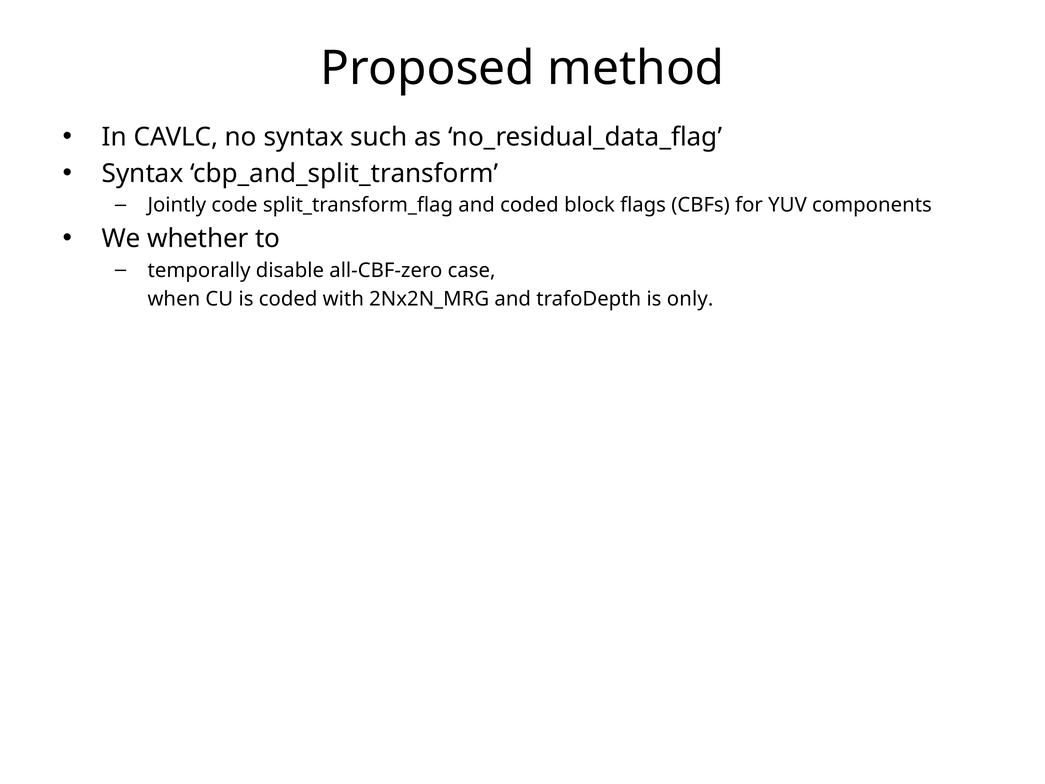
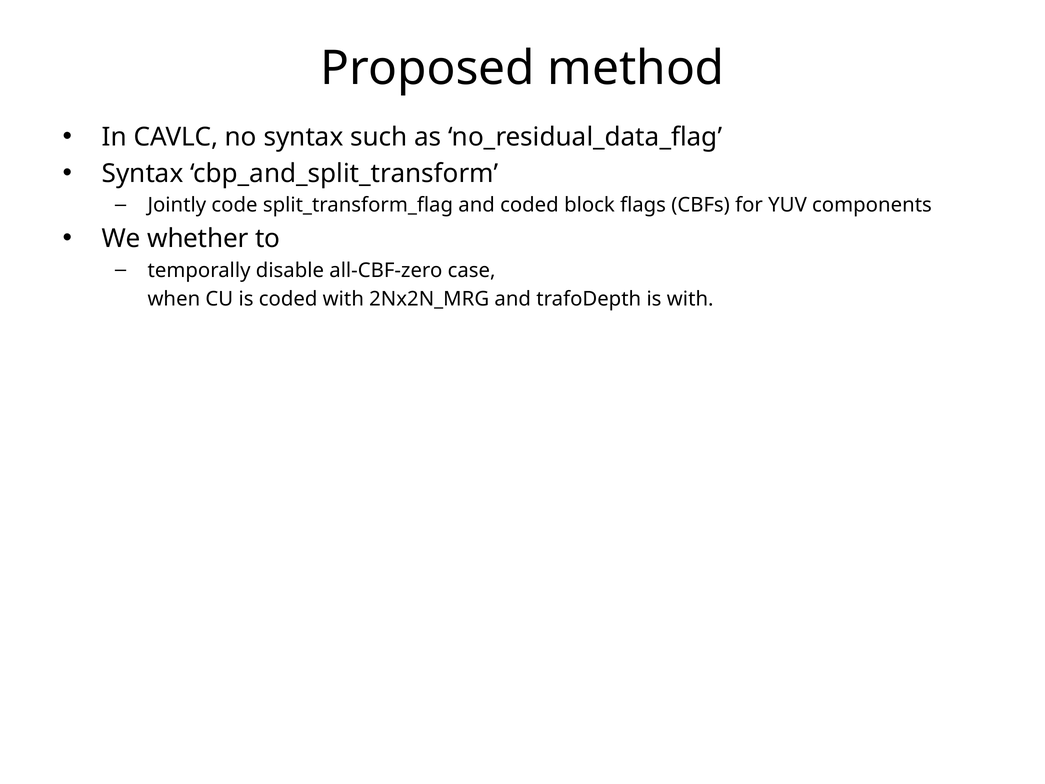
is only: only -> with
